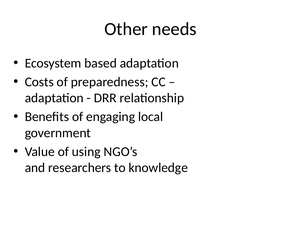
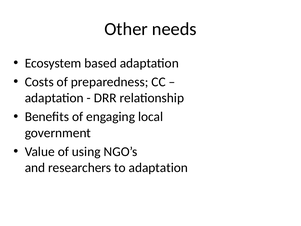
to knowledge: knowledge -> adaptation
